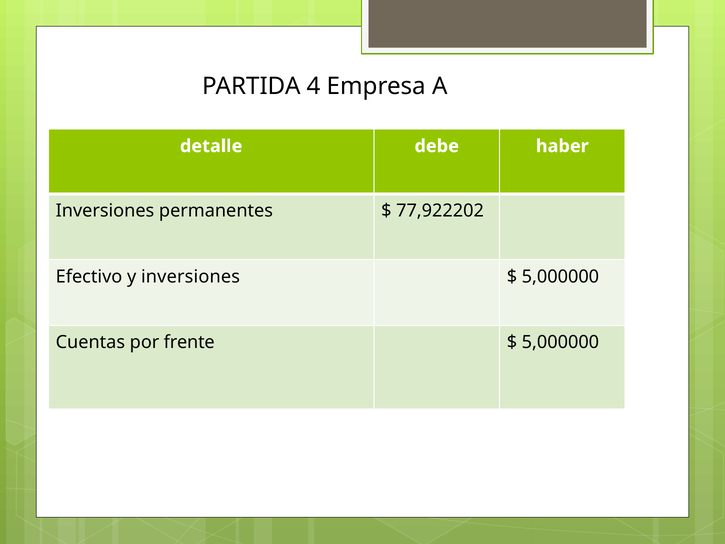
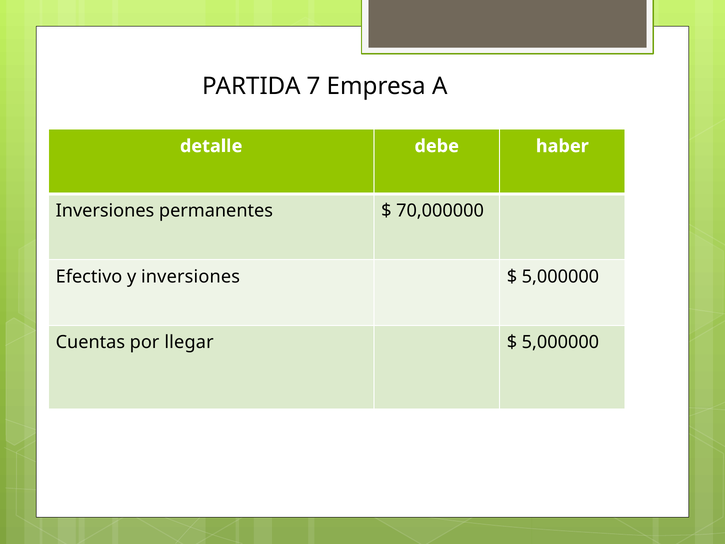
4: 4 -> 7
77,922202: 77,922202 -> 70,000000
frente: frente -> llegar
